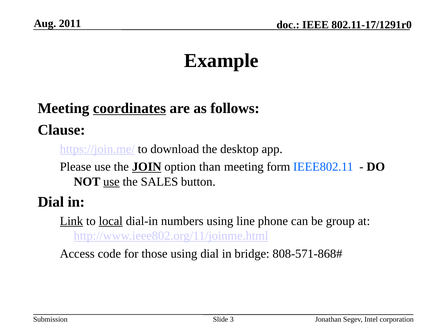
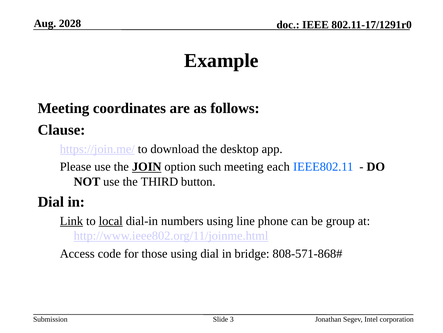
2011: 2011 -> 2028
coordinates underline: present -> none
than: than -> such
form: form -> each
use at (111, 181) underline: present -> none
SALES: SALES -> THIRD
